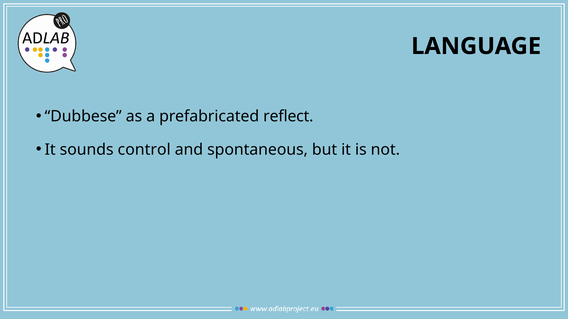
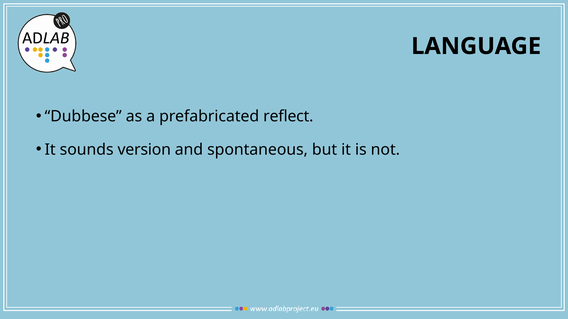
control: control -> version
